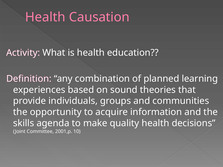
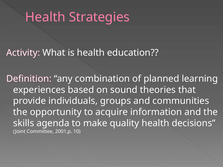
Causation: Causation -> Strategies
